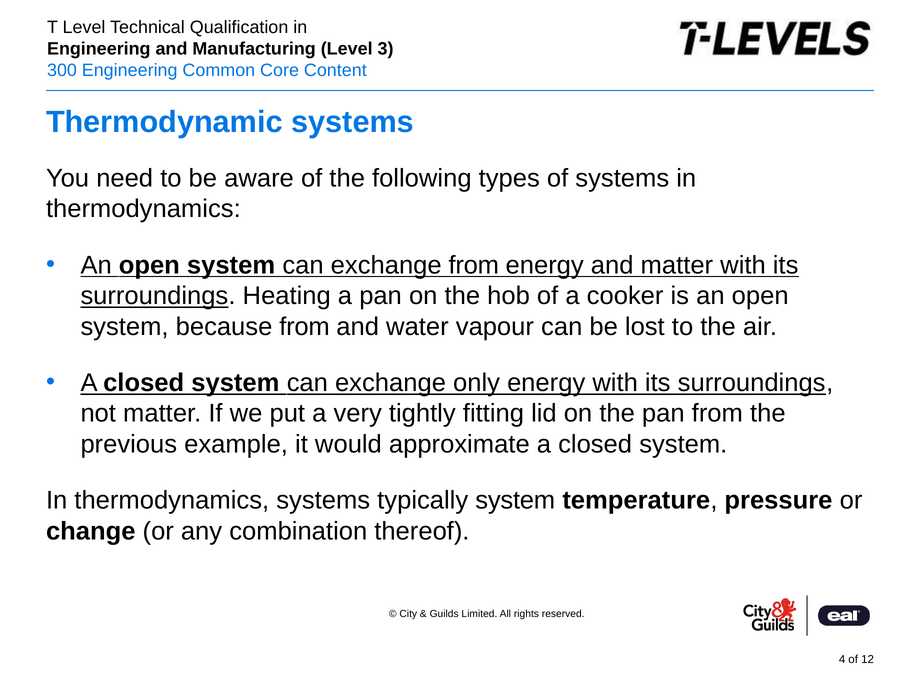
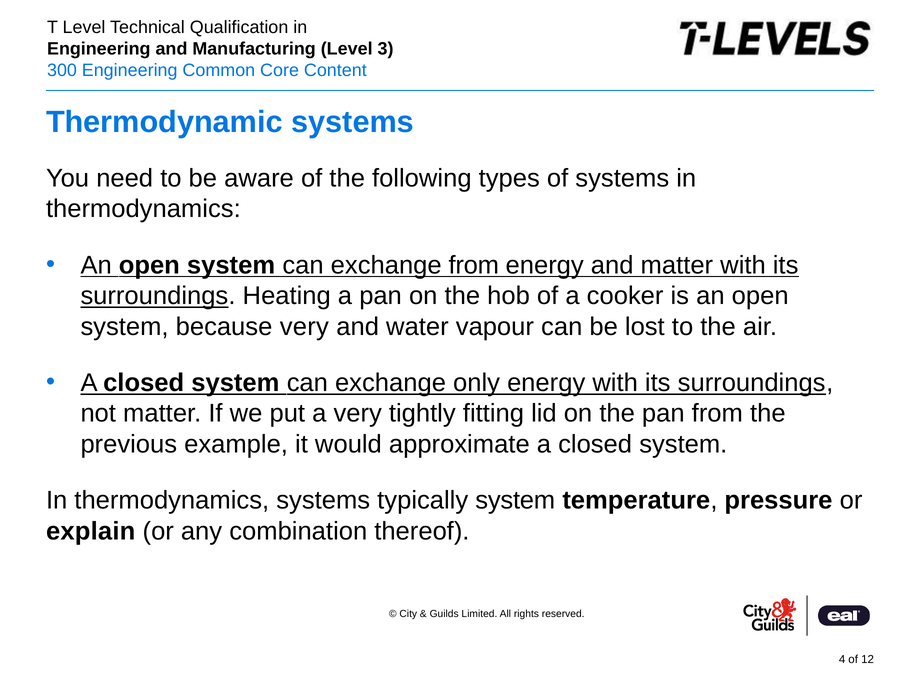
because from: from -> very
change: change -> explain
